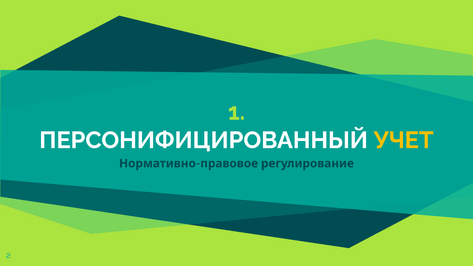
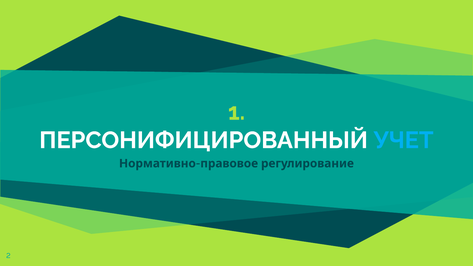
УЧЕТ colour: yellow -> light blue
